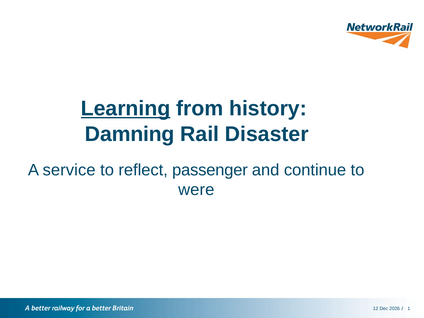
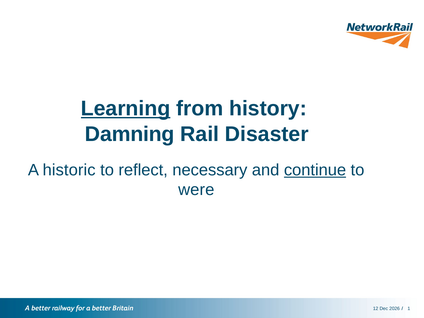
service: service -> historic
passenger: passenger -> necessary
continue underline: none -> present
